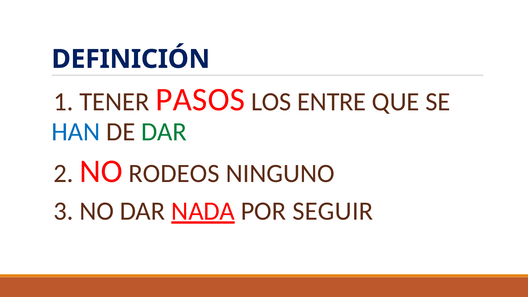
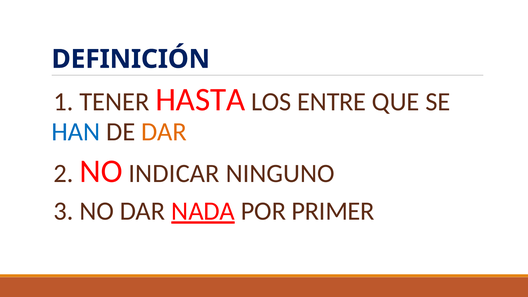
PASOS: PASOS -> HASTA
DAR at (164, 132) colour: green -> orange
RODEOS: RODEOS -> INDICAR
SEGUIR: SEGUIR -> PRIMER
